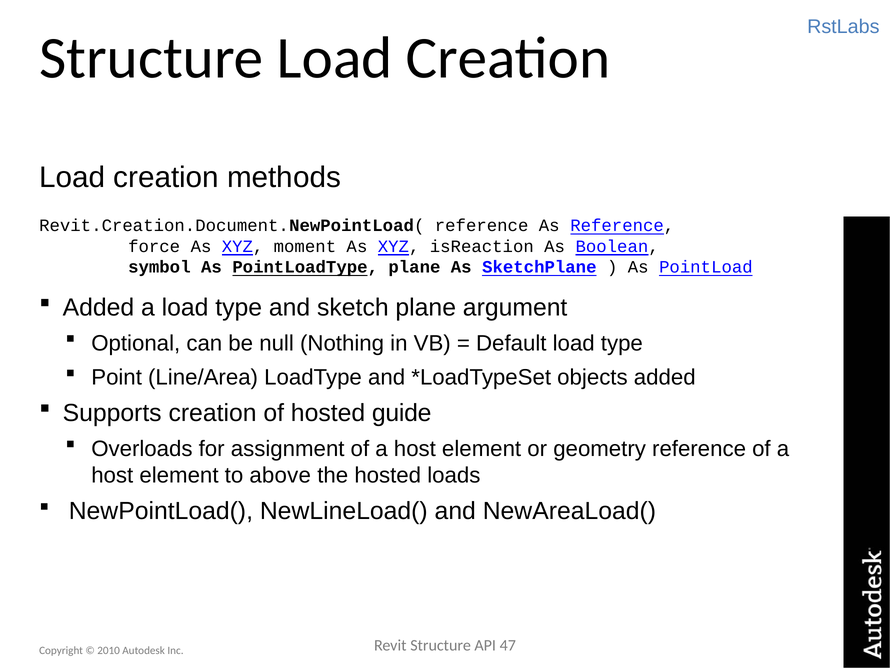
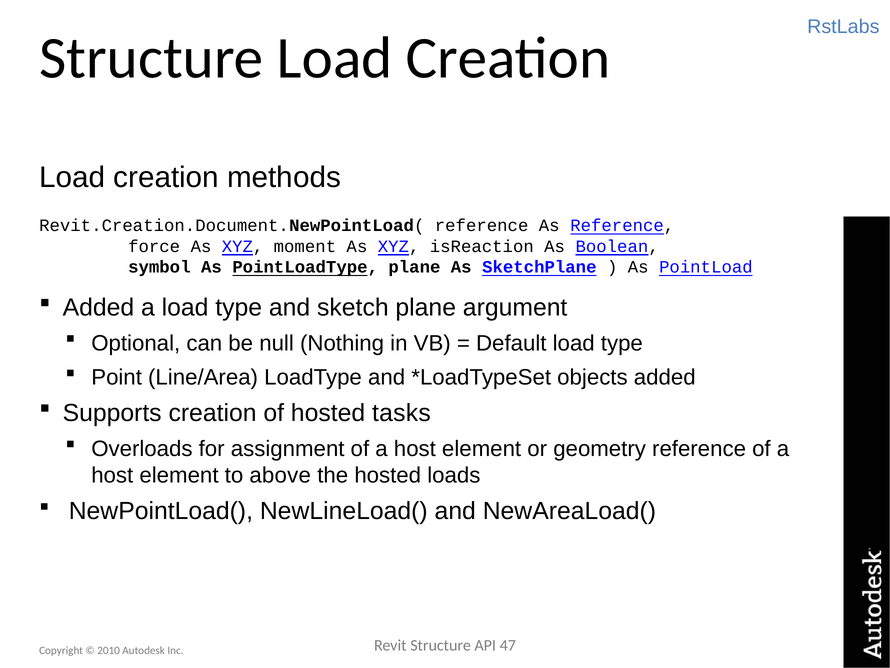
guide: guide -> tasks
